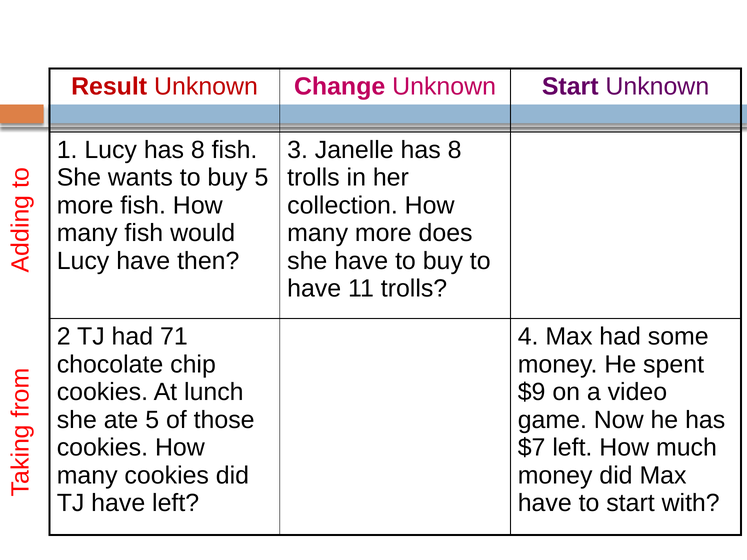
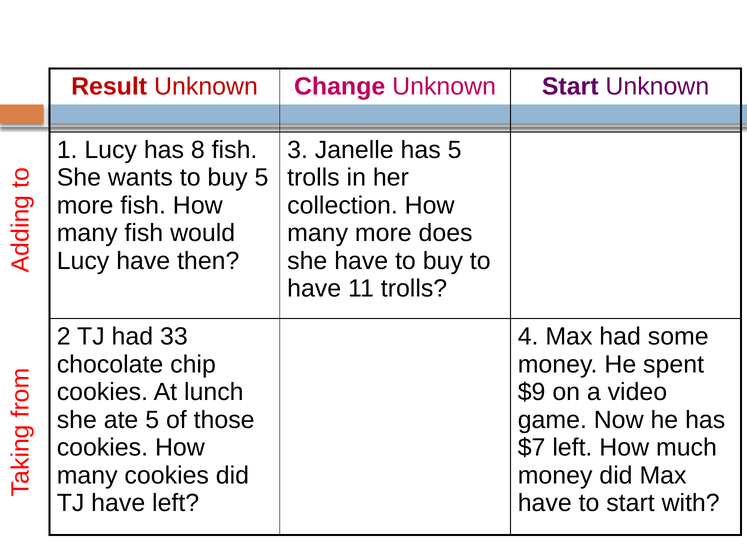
Janelle has 8: 8 -> 5
71: 71 -> 33
